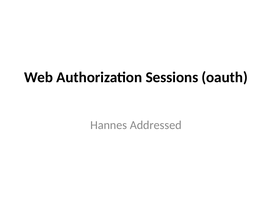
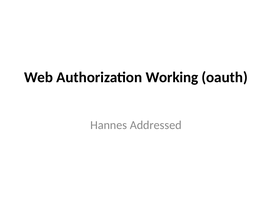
Sessions: Sessions -> Working
